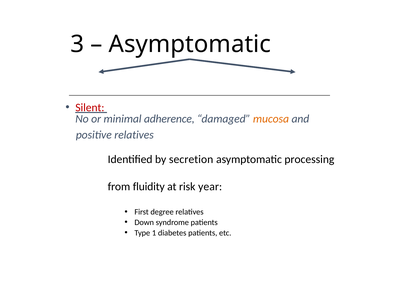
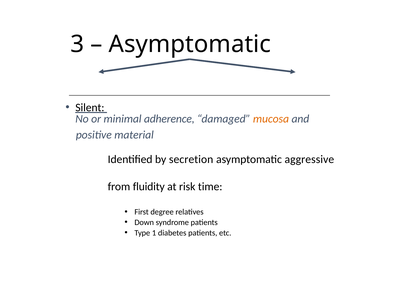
Silent at (90, 107) colour: red -> black
positive relatives: relatives -> material
processing: processing -> aggressive
year: year -> time
